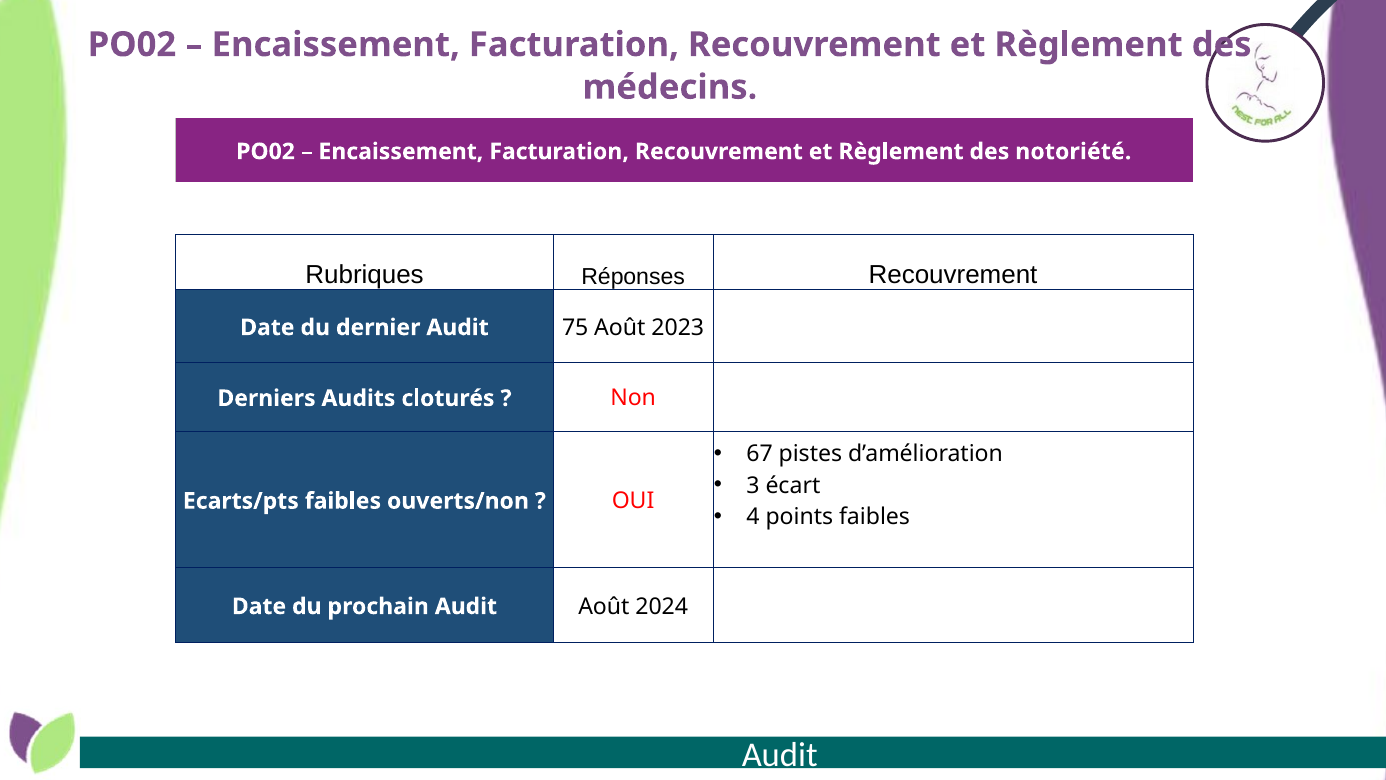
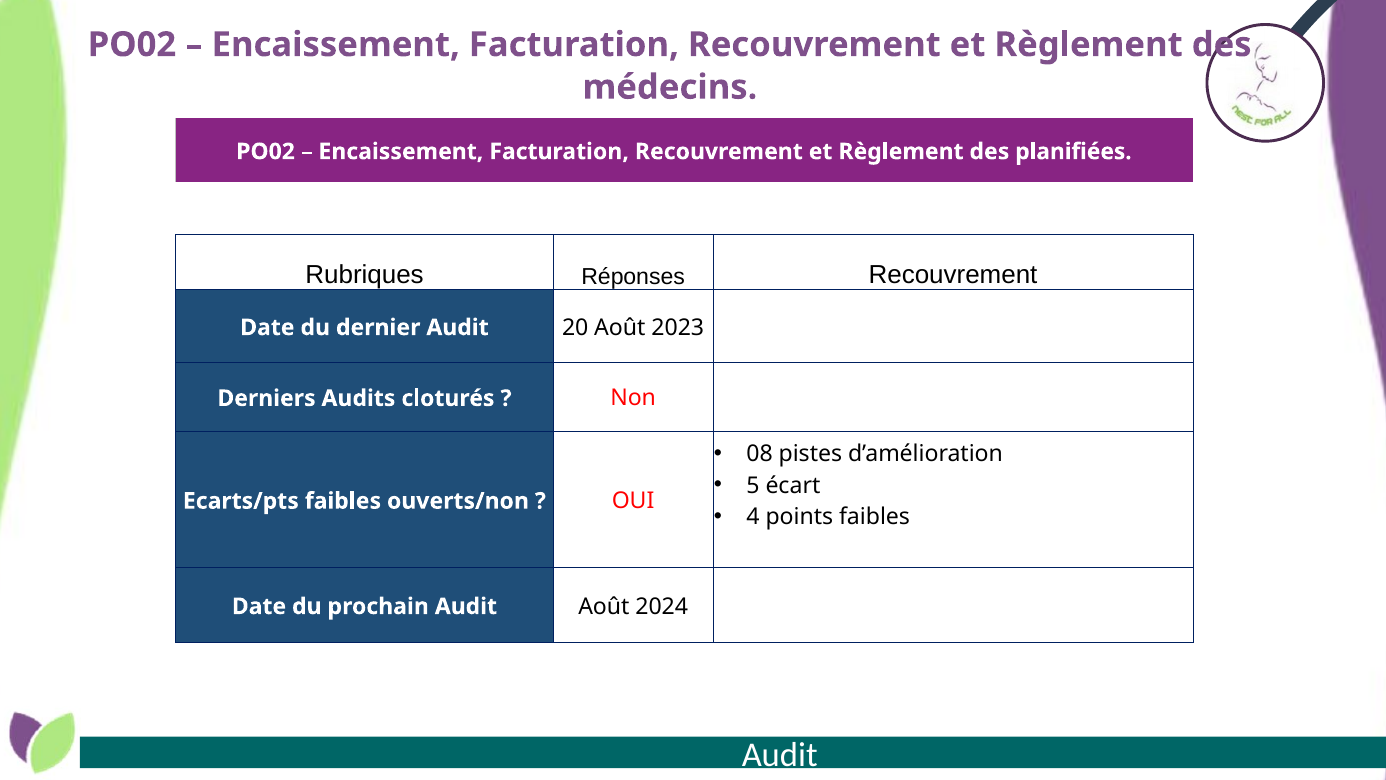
notoriété: notoriété -> planifiées
75: 75 -> 20
67: 67 -> 08
3: 3 -> 5
